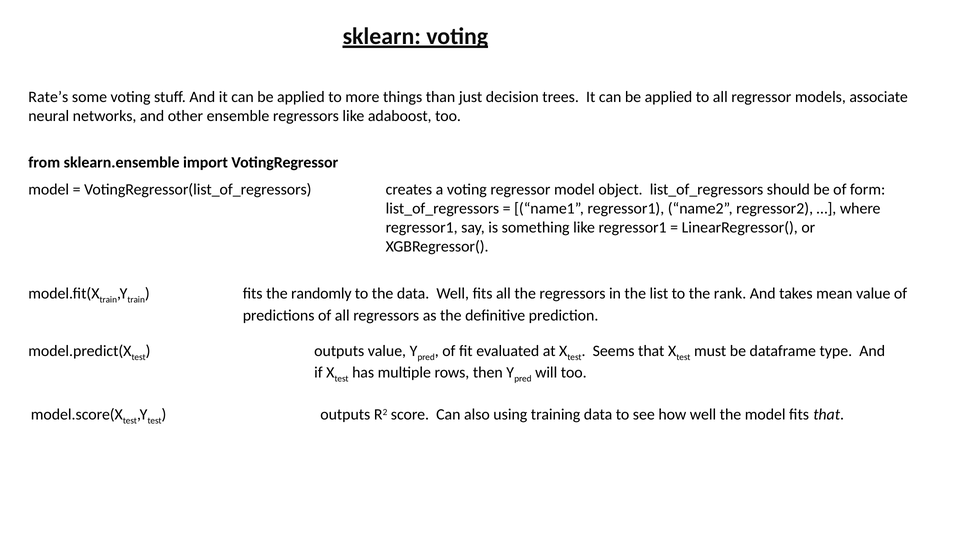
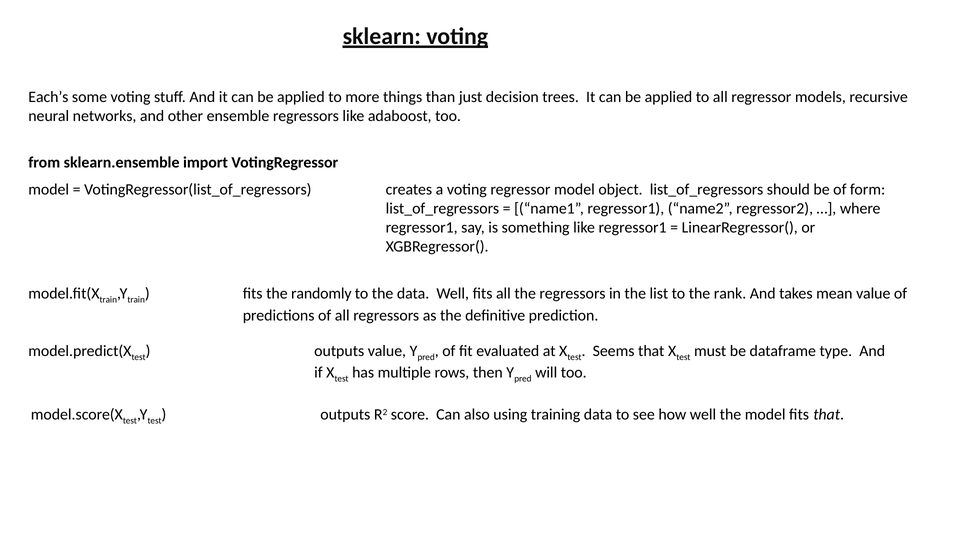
Rate’s: Rate’s -> Each’s
associate: associate -> recursive
